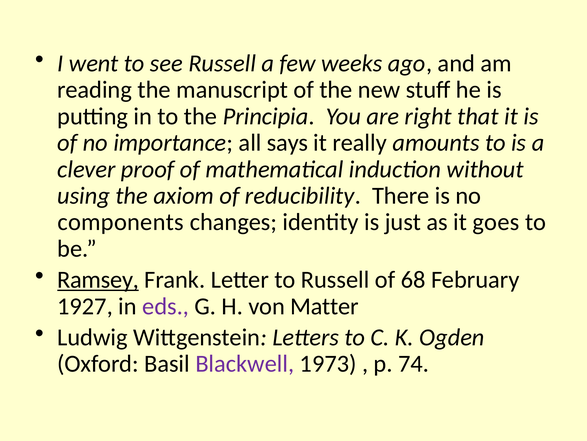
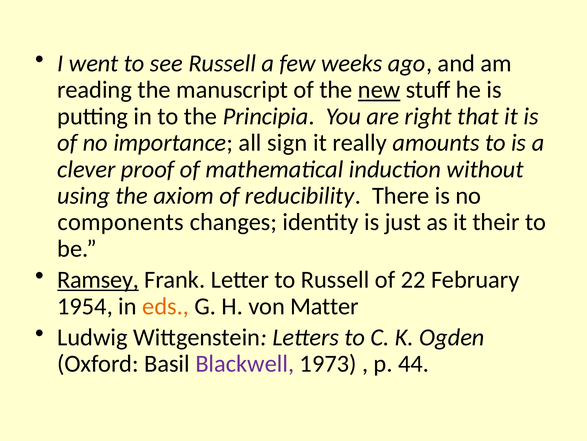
new underline: none -> present
says: says -> sign
goes: goes -> their
68: 68 -> 22
1927: 1927 -> 1954
eds colour: purple -> orange
74: 74 -> 44
